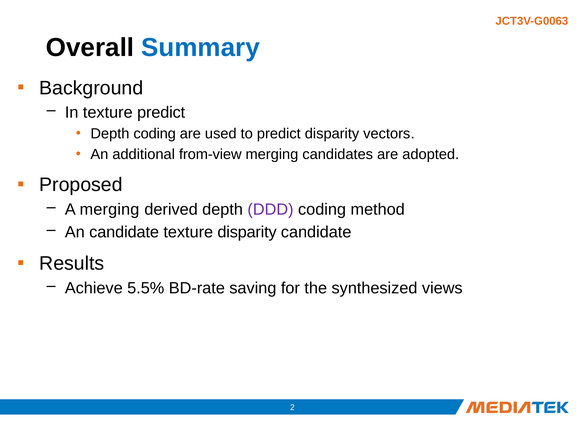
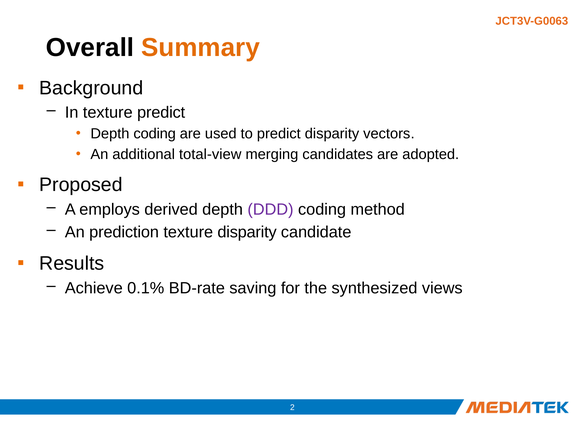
Summary colour: blue -> orange
from-view: from-view -> total-view
A merging: merging -> employs
An candidate: candidate -> prediction
5.5%: 5.5% -> 0.1%
